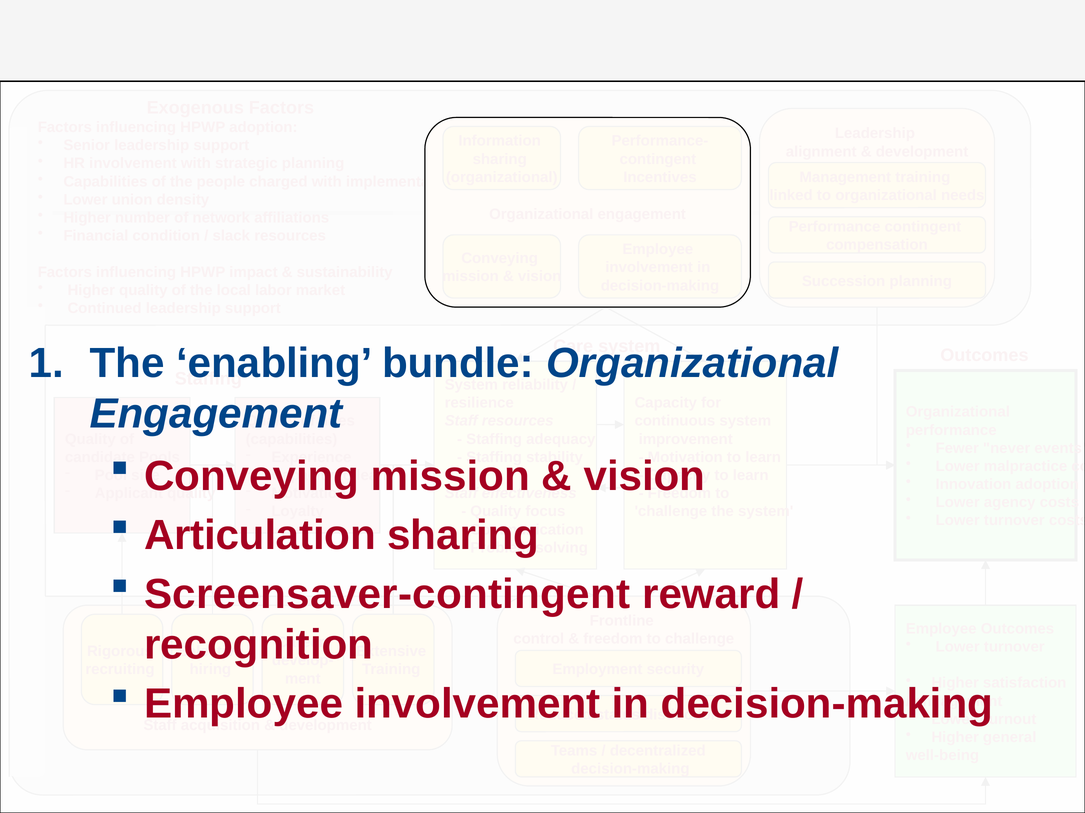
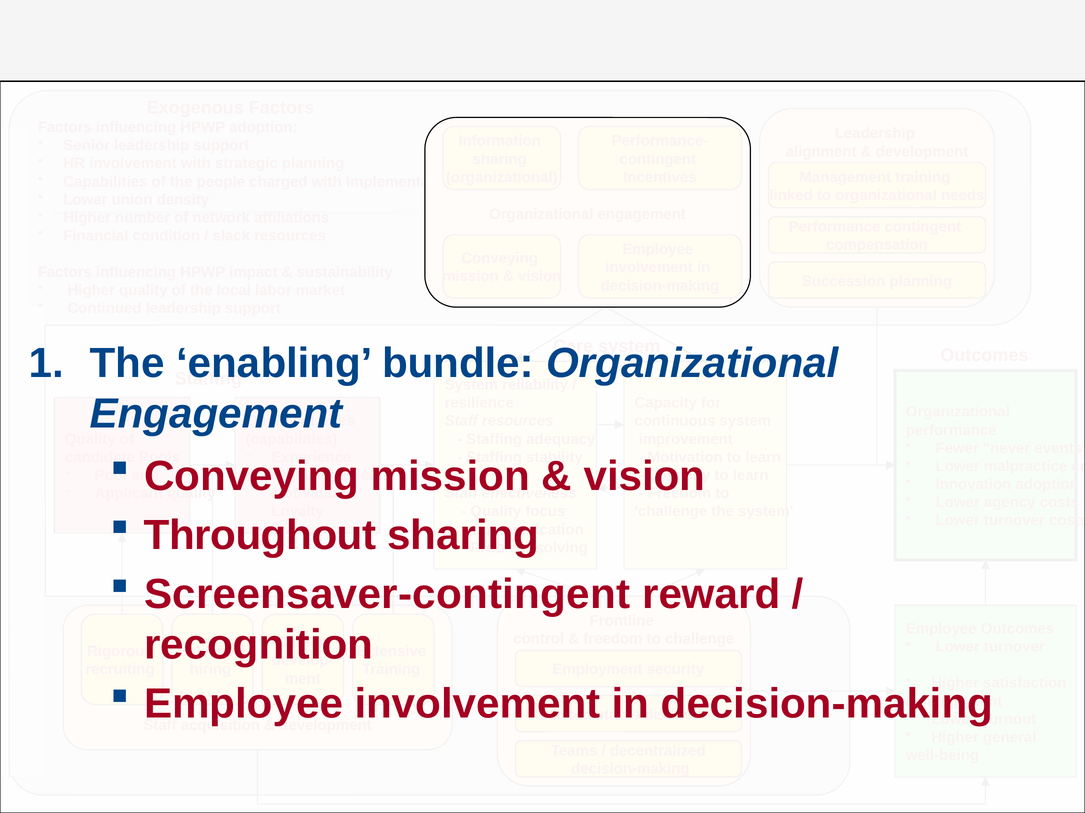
Articulation: Articulation -> Throughout
